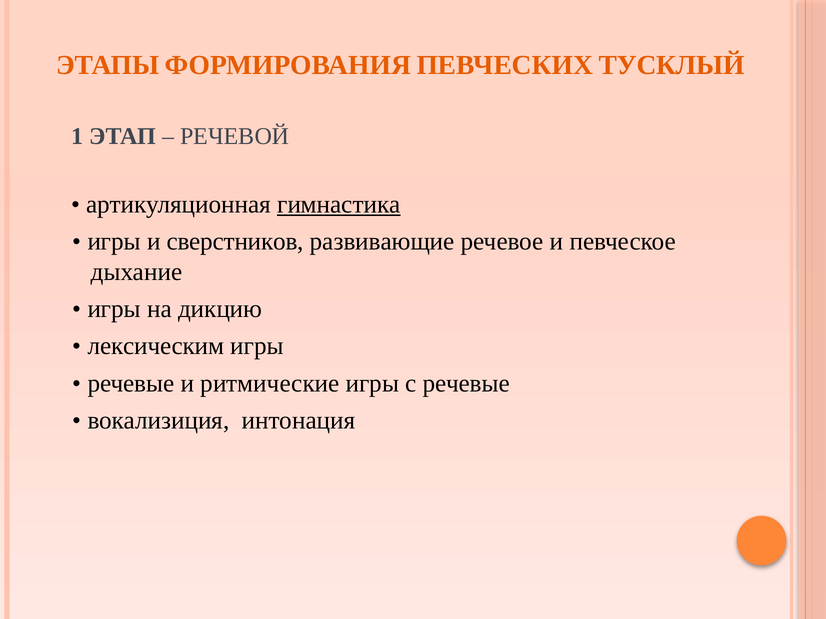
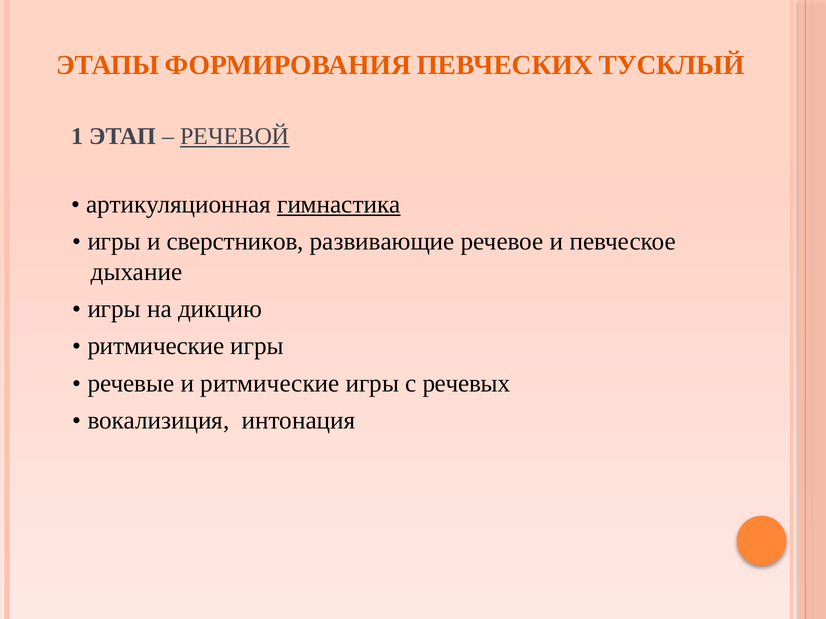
РЕЧЕВОЙ underline: none -> present
лексическим at (156, 346): лексическим -> ритмические
с речевые: речевые -> речевых
